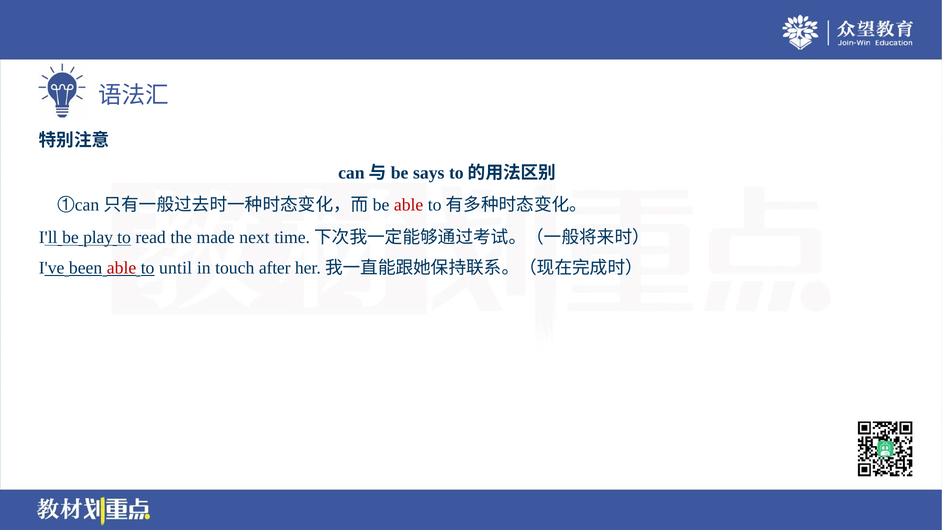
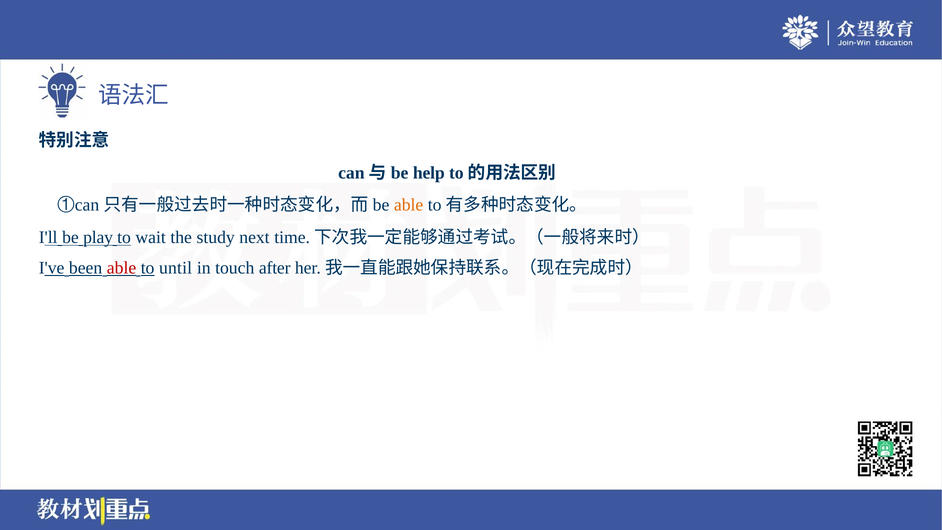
says: says -> help
able at (409, 205) colour: red -> orange
read: read -> wait
made: made -> study
